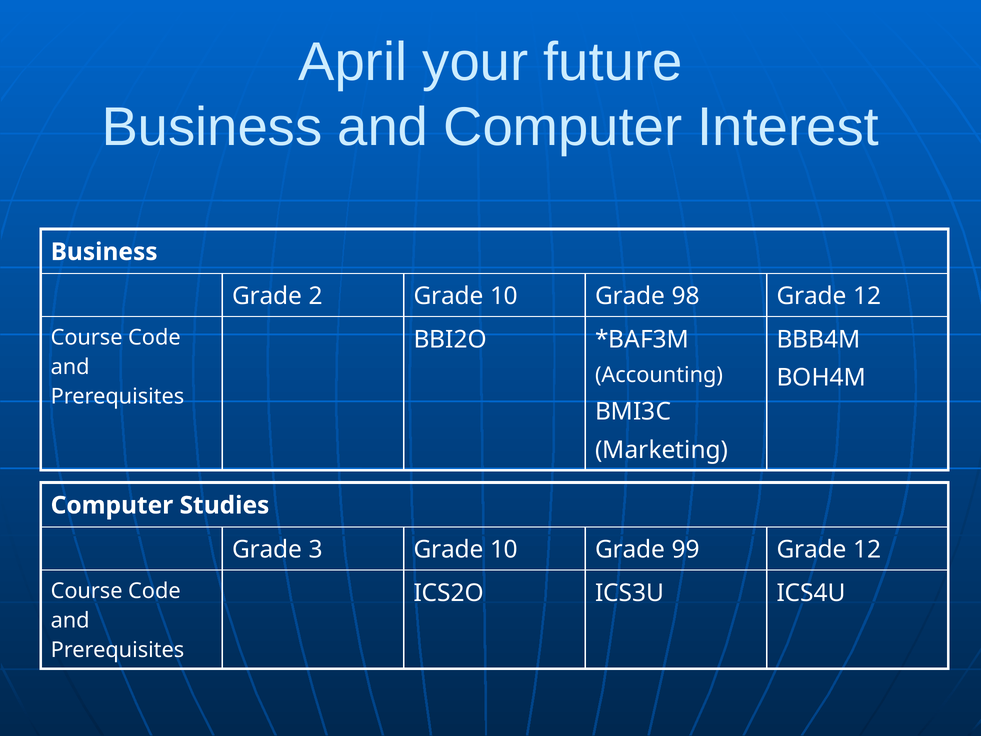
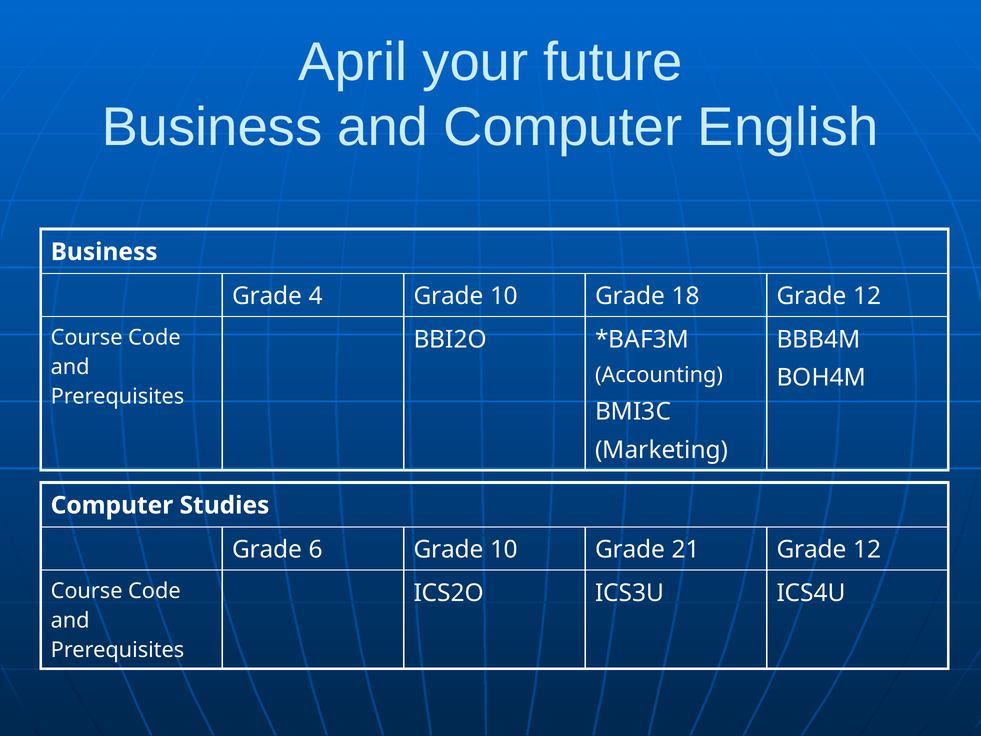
Interest: Interest -> English
2: 2 -> 4
98: 98 -> 18
3: 3 -> 6
99: 99 -> 21
